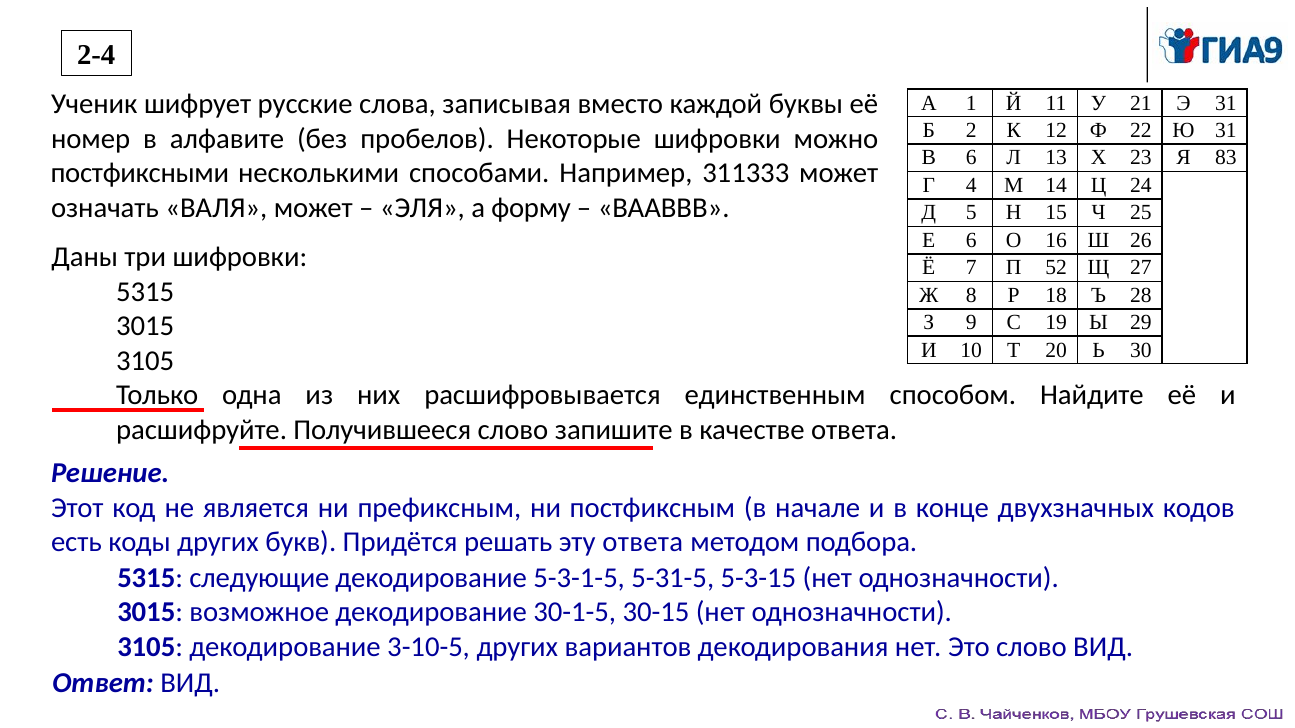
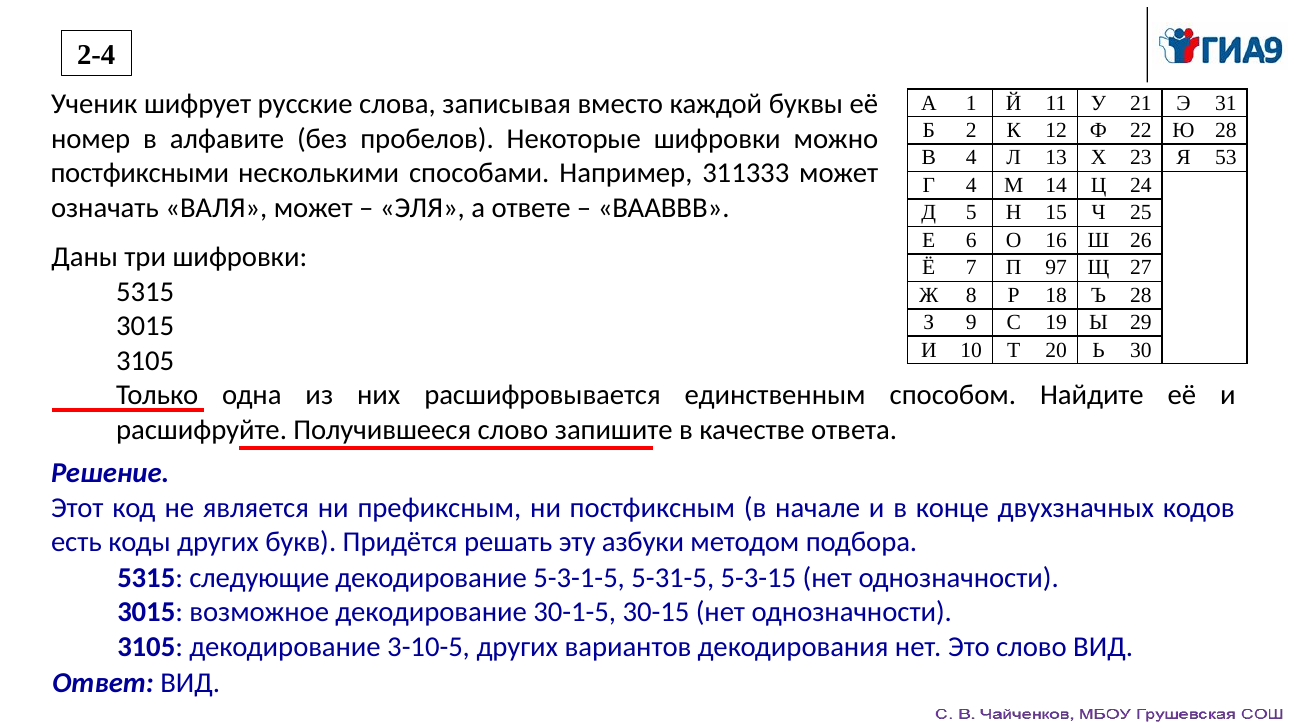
Ю 31: 31 -> 28
В 6: 6 -> 4
83: 83 -> 53
форму: форму -> ответе
52: 52 -> 97
эту ответа: ответа -> азбуки
